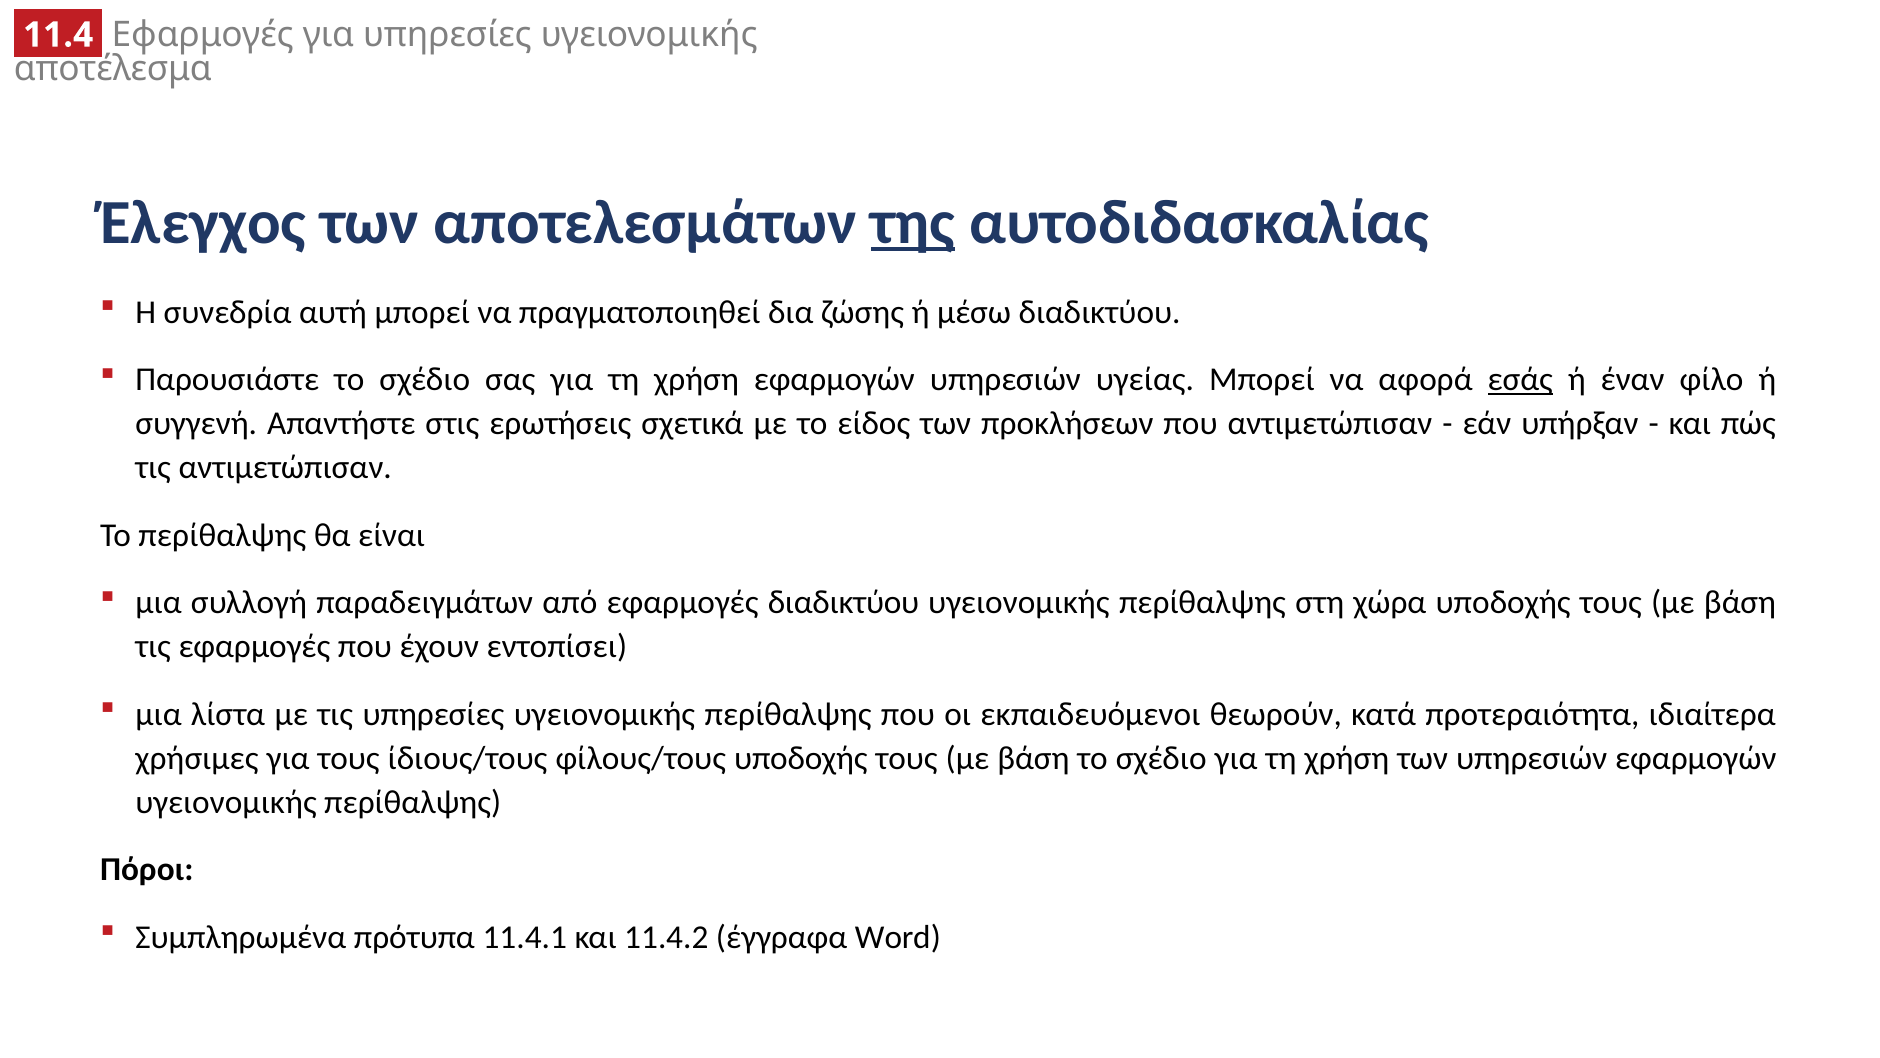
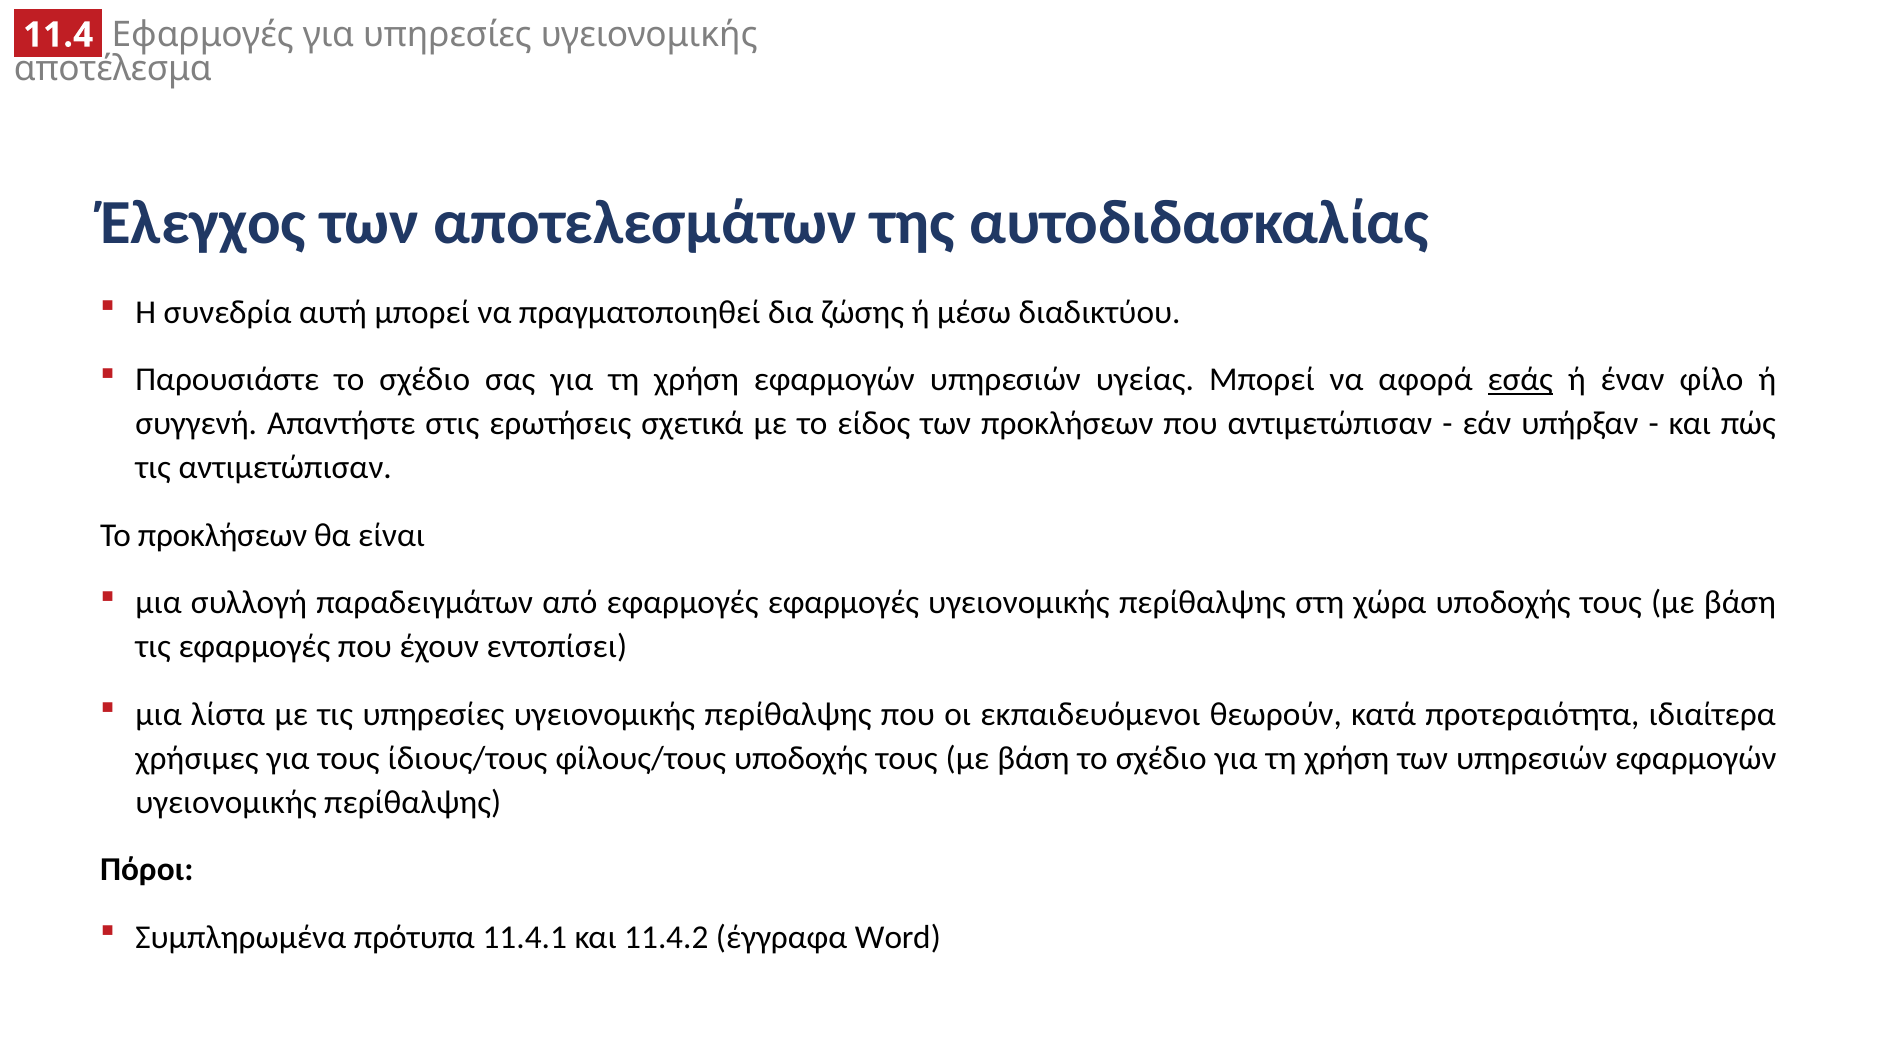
της underline: present -> none
Το περίθαλψης: περίθαλψης -> προκλήσεων
εφαρμογές διαδικτύου: διαδικτύου -> εφαρμογές
